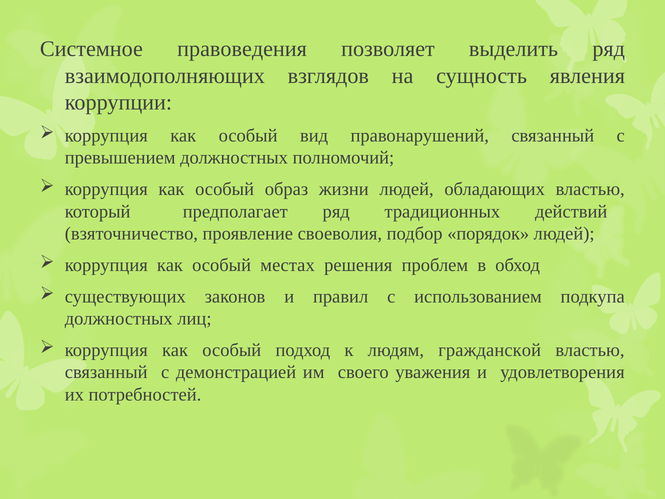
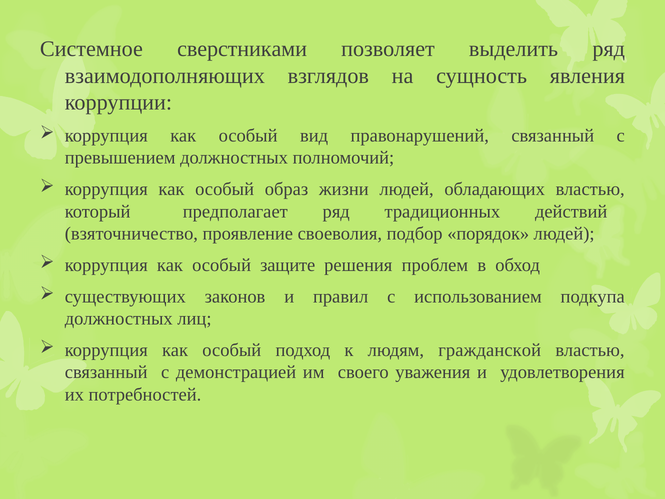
правоведения: правоведения -> сверстниками
местах: местах -> защите
